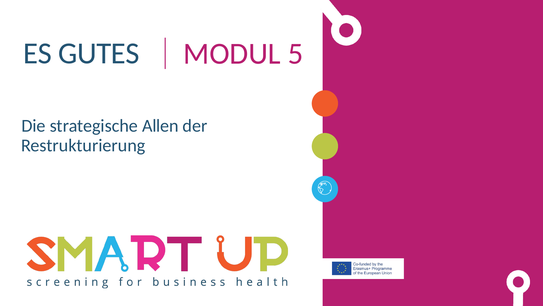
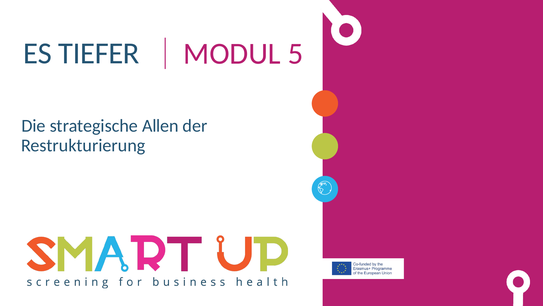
GUTES: GUTES -> TIEFER
